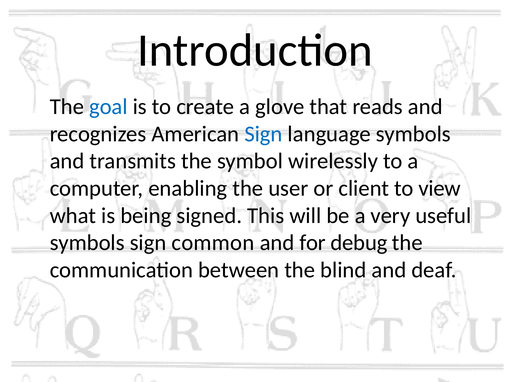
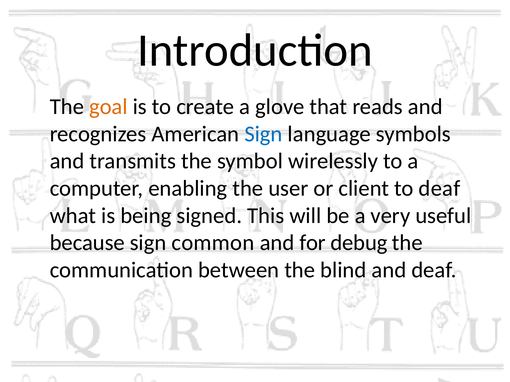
goal colour: blue -> orange
to view: view -> deaf
symbols at (87, 243): symbols -> because
